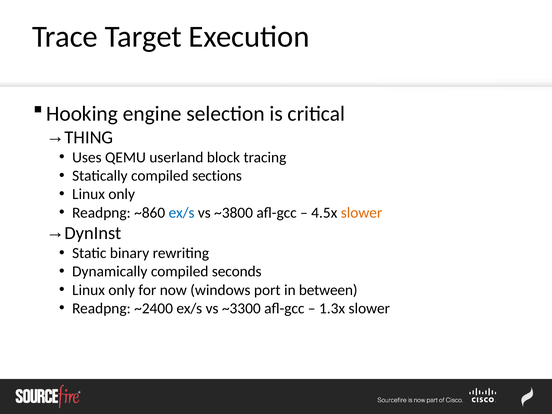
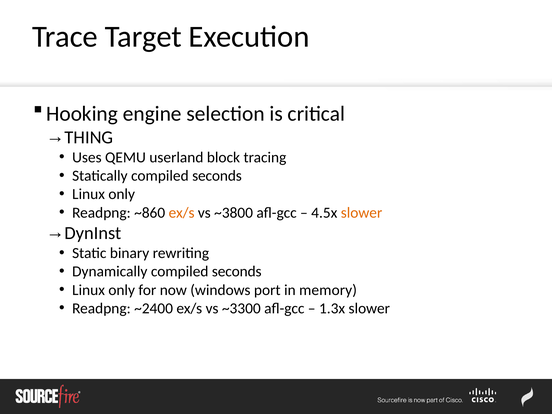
Statically compiled sections: sections -> seconds
ex/s at (182, 213) colour: blue -> orange
between: between -> memory
